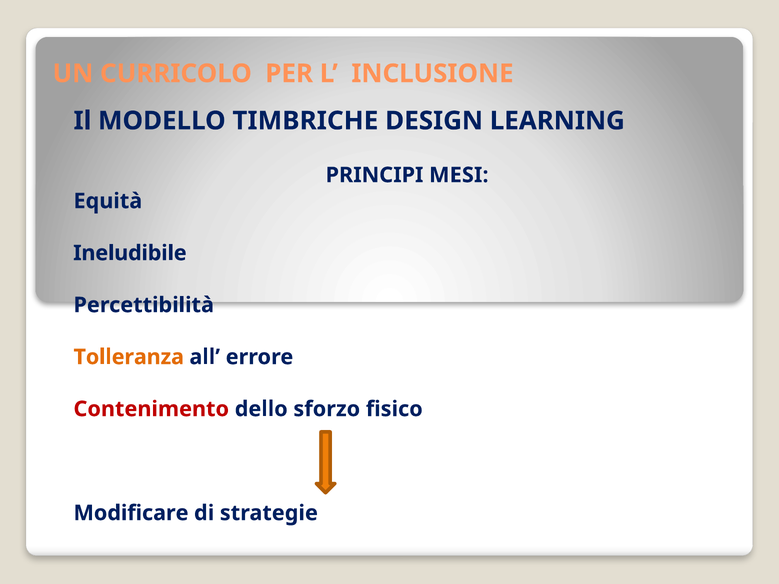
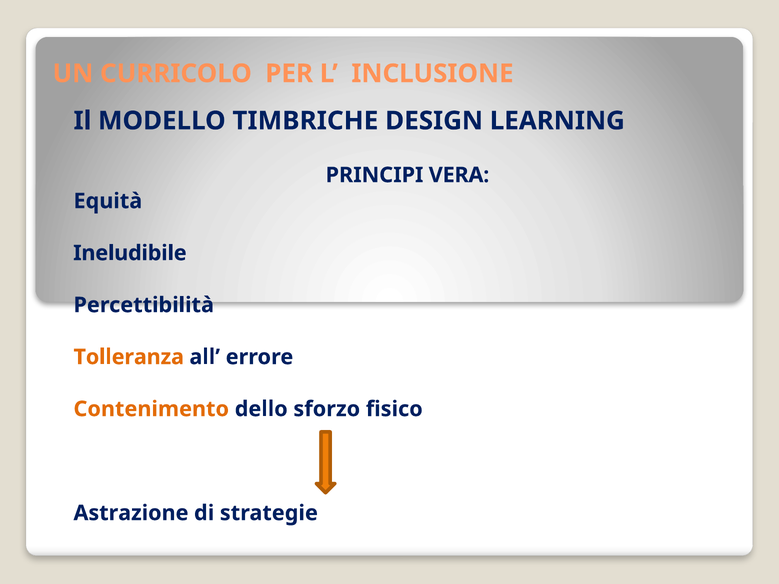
MESI: MESI -> VERA
Contenimento colour: red -> orange
Modificare: Modificare -> Astrazione
